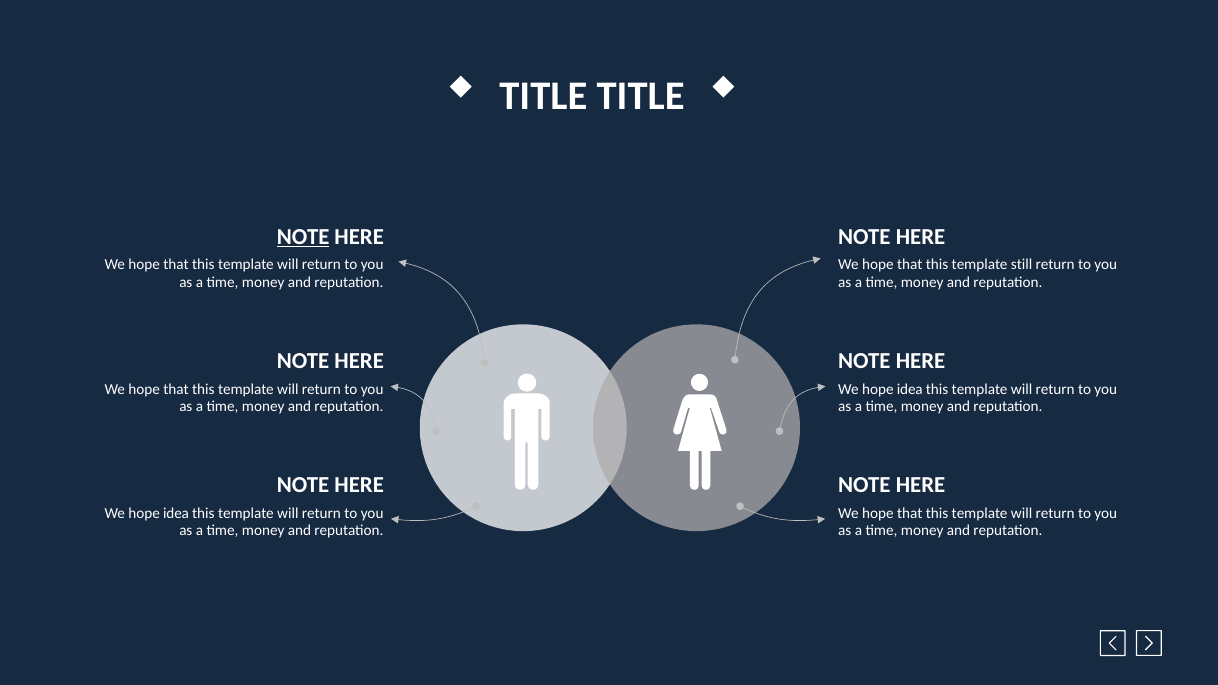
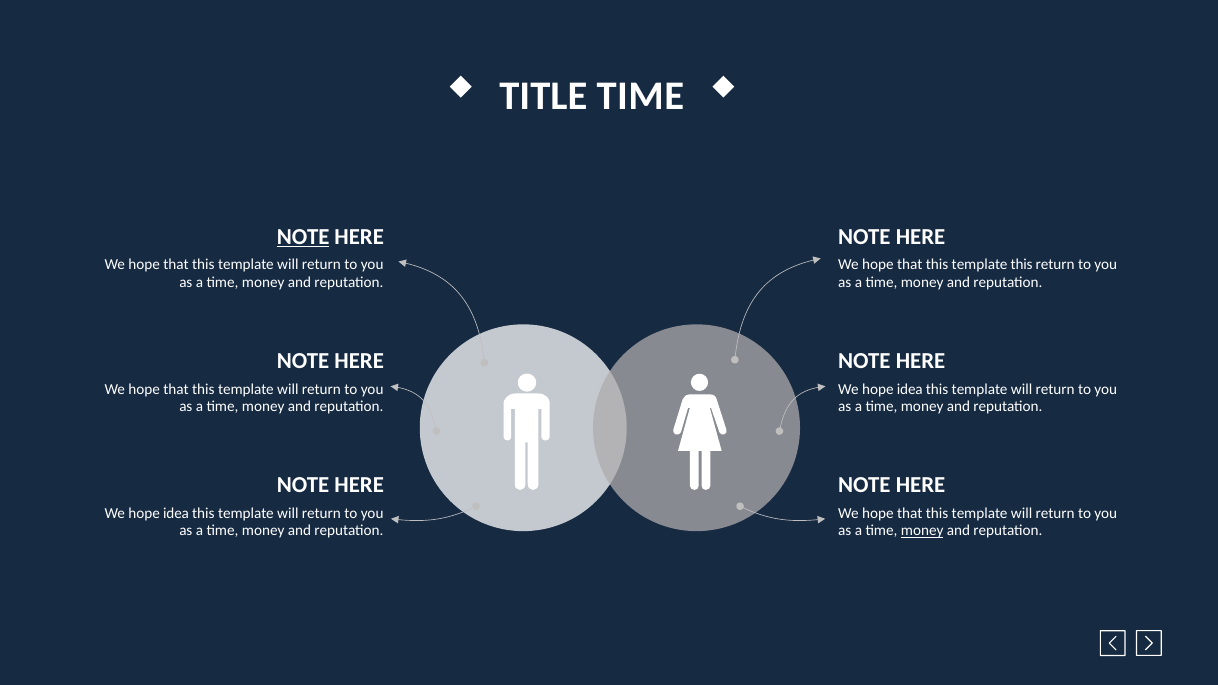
TITLE TITLE: TITLE -> TIME
template still: still -> this
money at (922, 531) underline: none -> present
